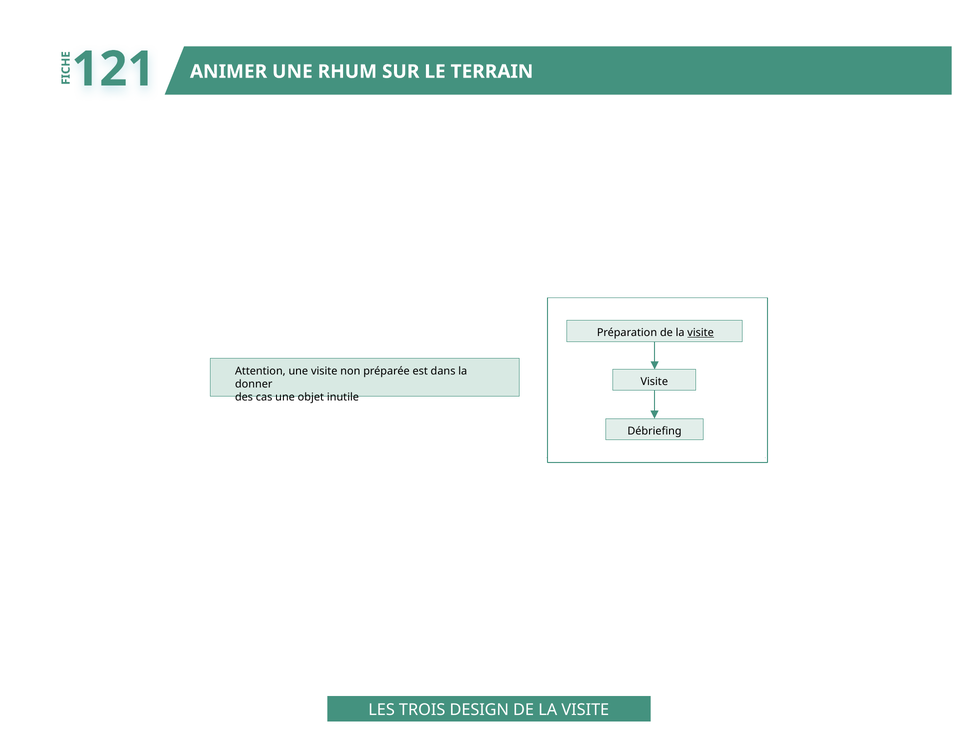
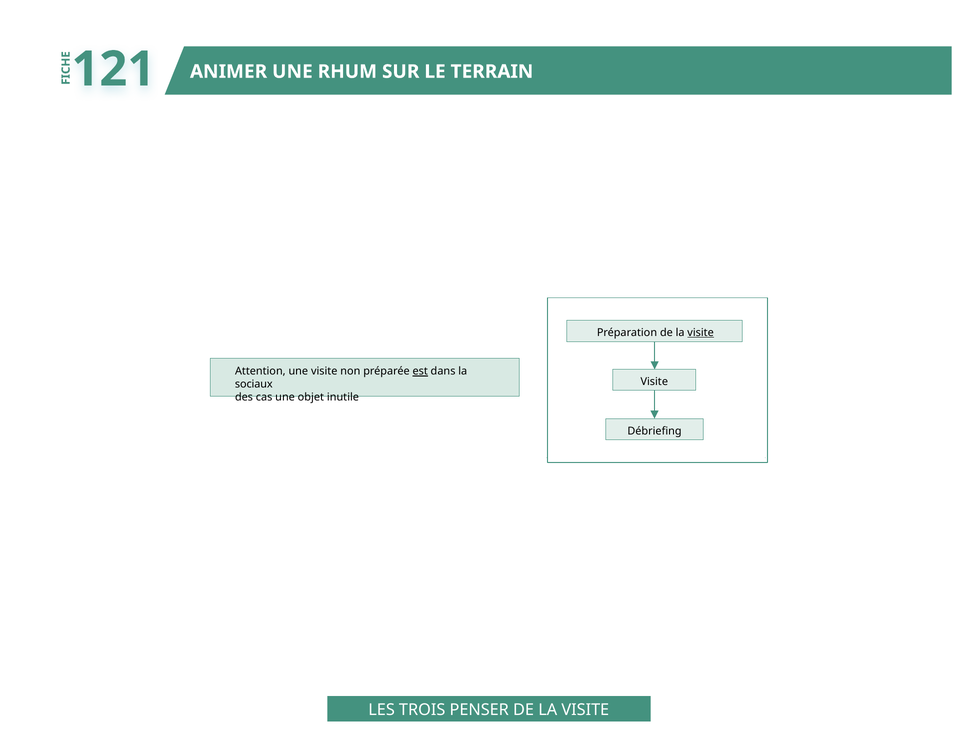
est underline: none -> present
donner: donner -> sociaux
DESIGN: DESIGN -> PENSER
